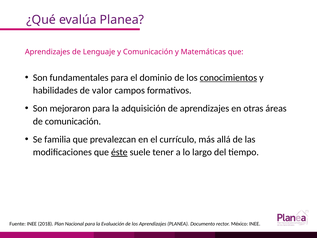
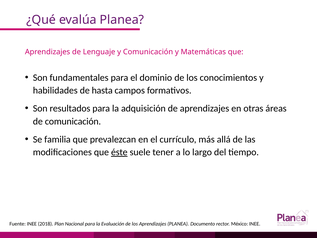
conocimientos underline: present -> none
valor: valor -> hasta
mejoraron: mejoraron -> resultados
